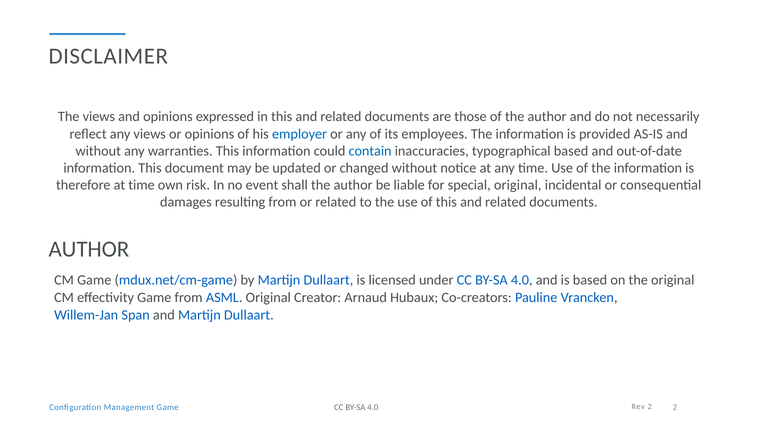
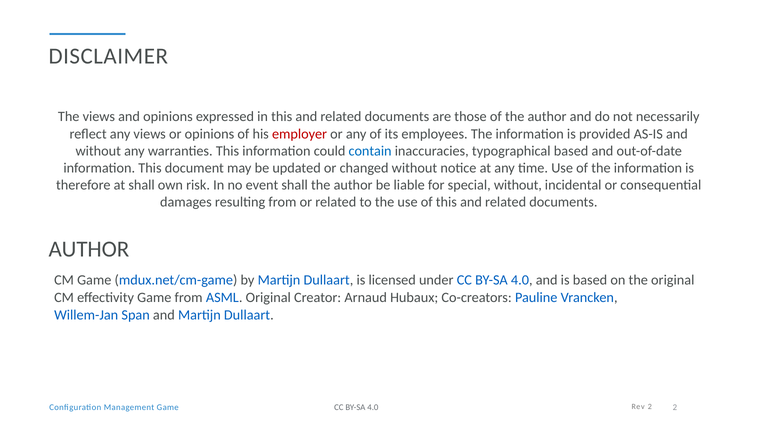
employer colour: blue -> red
at time: time -> shall
special original: original -> without
